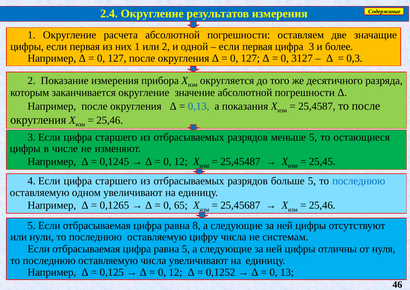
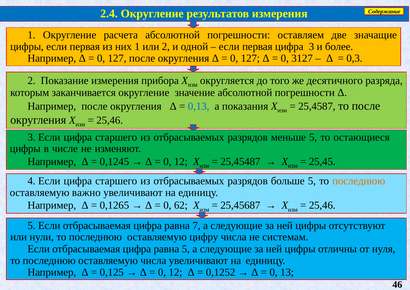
последнюю at (359, 181) colour: blue -> orange
одном: одном -> важно
65: 65 -> 62
8: 8 -> 7
